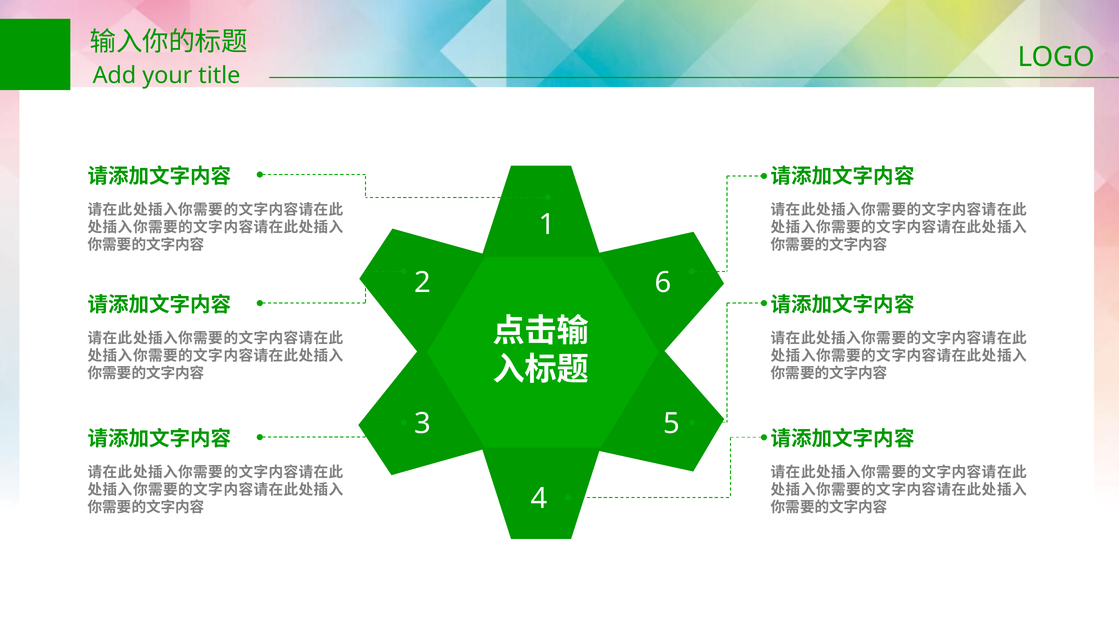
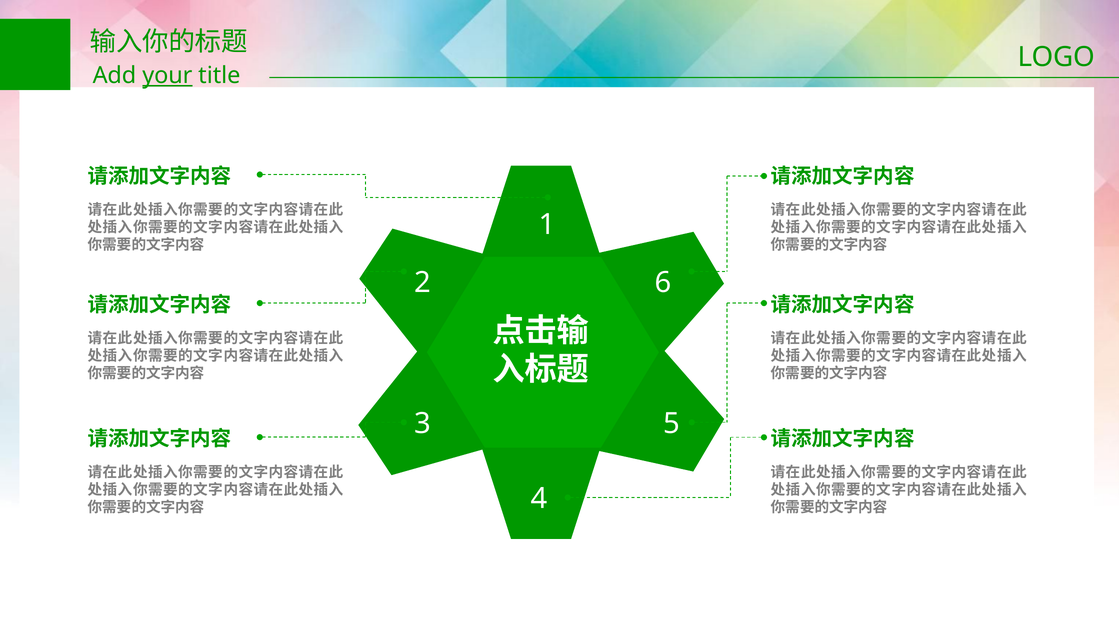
your underline: none -> present
